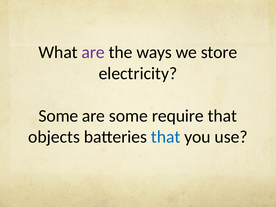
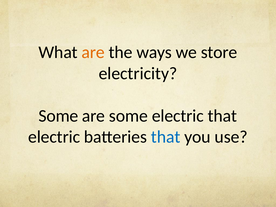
are at (93, 52) colour: purple -> orange
some require: require -> electric
objects at (54, 137): objects -> electric
